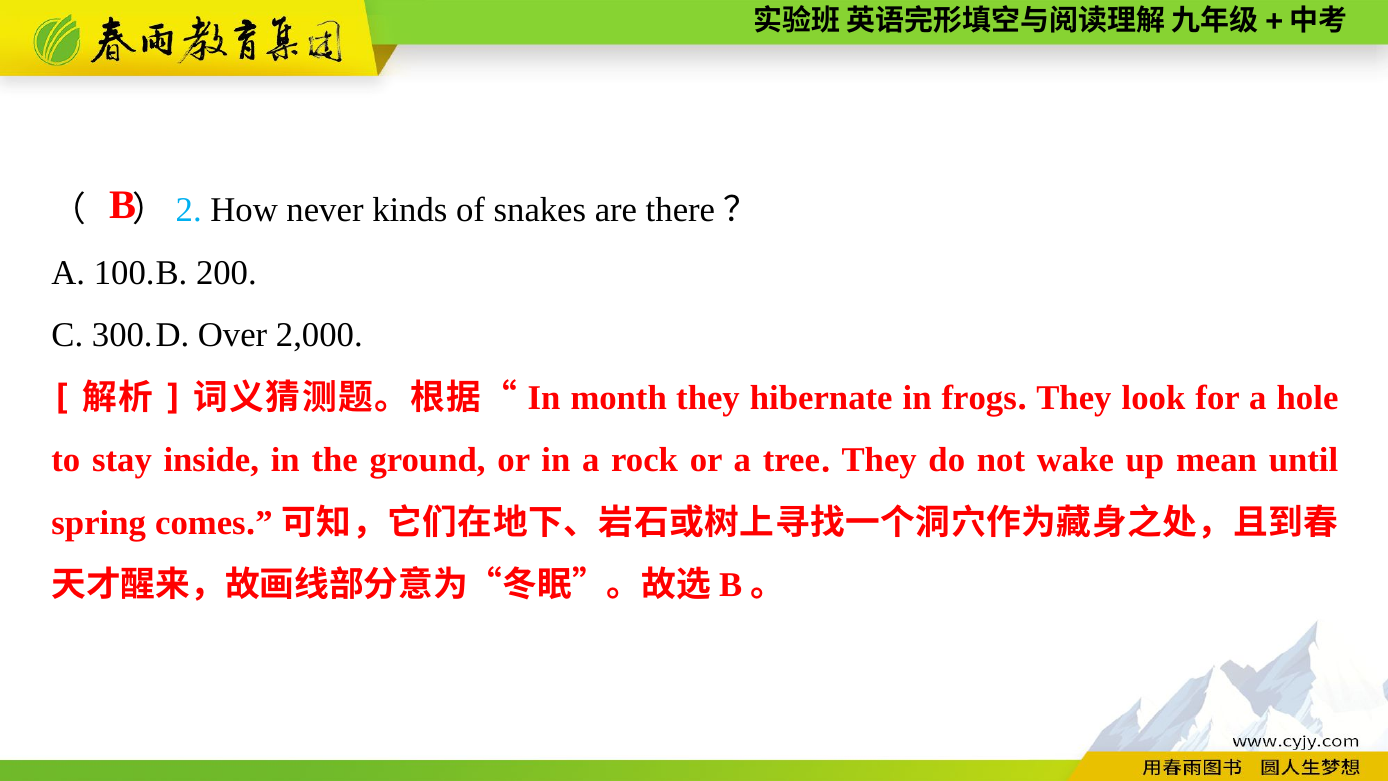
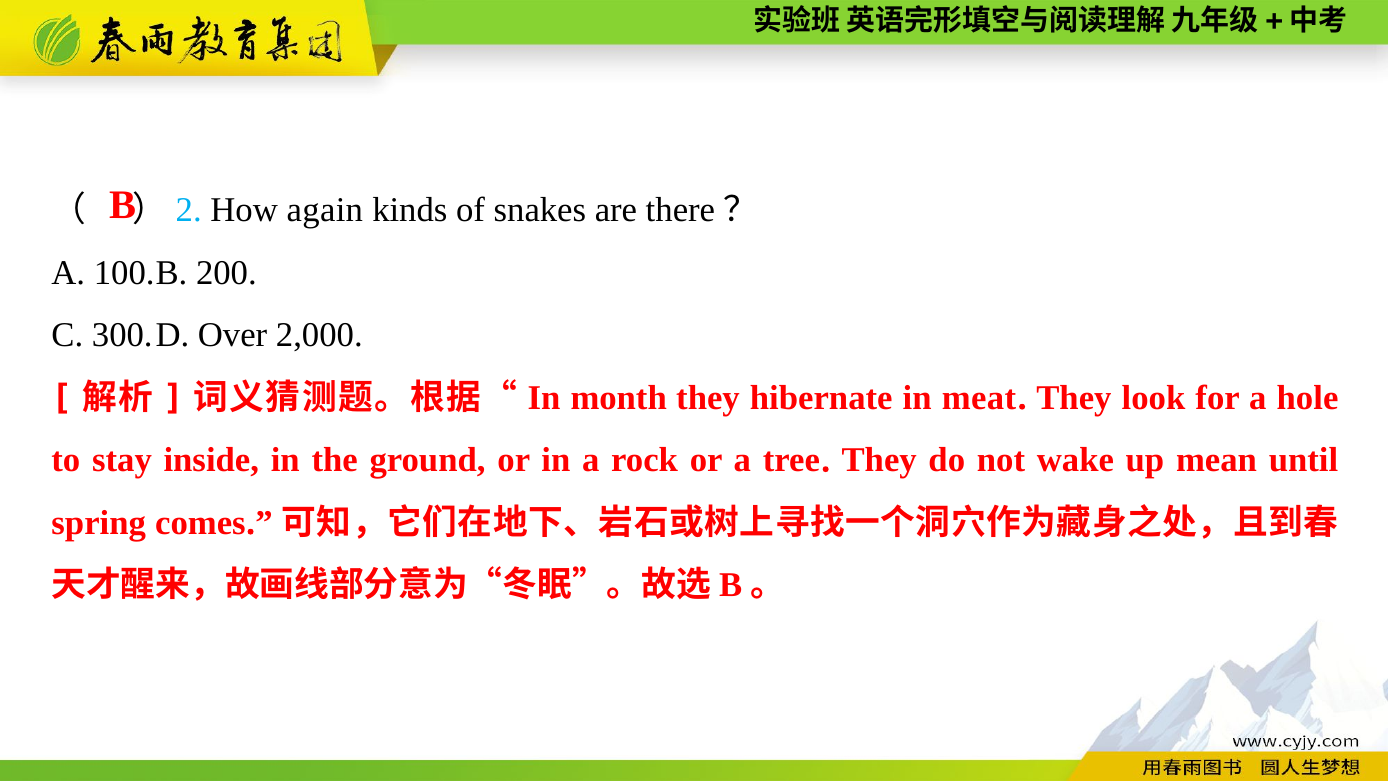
never: never -> again
frogs: frogs -> meat
